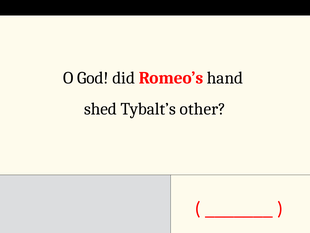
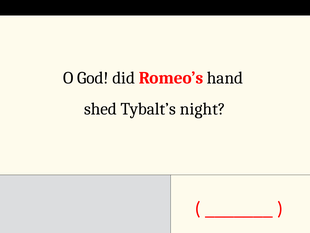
other: other -> night
